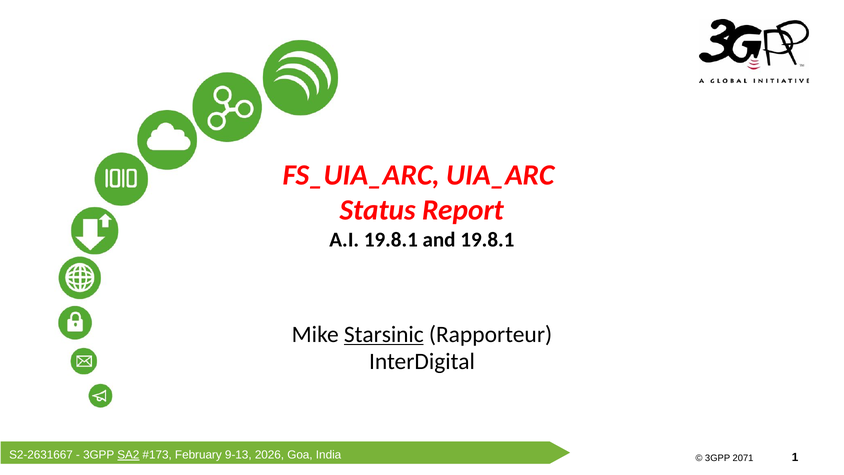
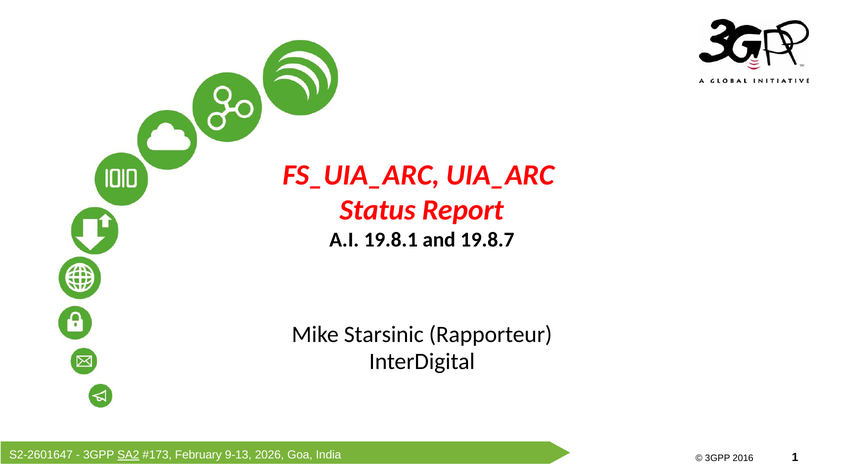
19.8.1 at (487, 240): 19.8.1 -> 19.8.7
Starsinic underline: present -> none
S2-2631667: S2-2631667 -> S2-2601647
2071: 2071 -> 2016
